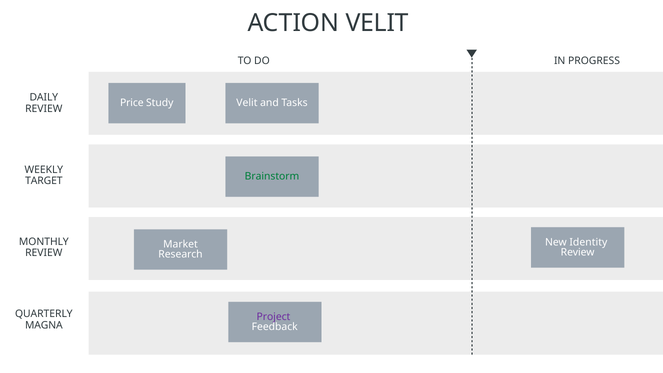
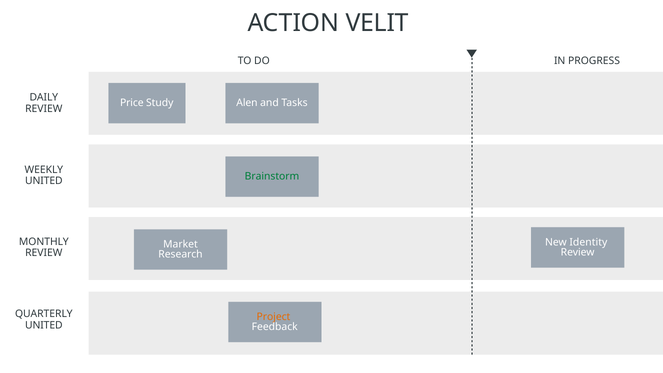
Study Velit: Velit -> Alen
TARGET at (44, 181): TARGET -> UNITED
Project colour: purple -> orange
MAGNA at (44, 325): MAGNA -> UNITED
